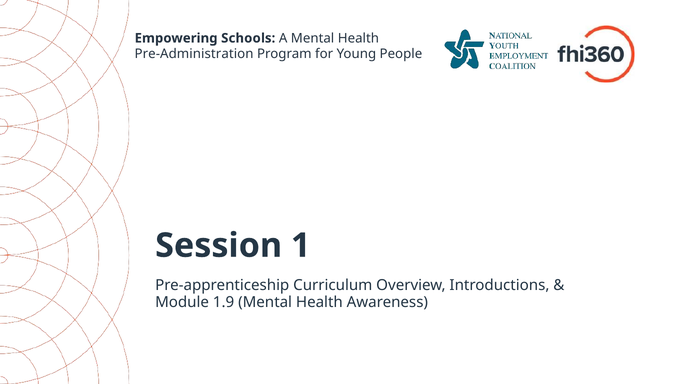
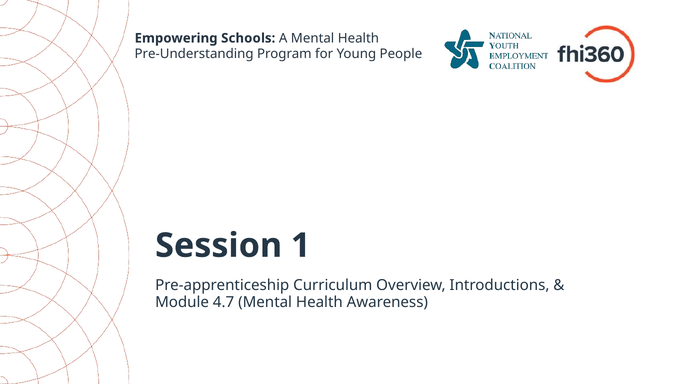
Pre-Administration: Pre-Administration -> Pre-Understanding
1.9: 1.9 -> 4.7
